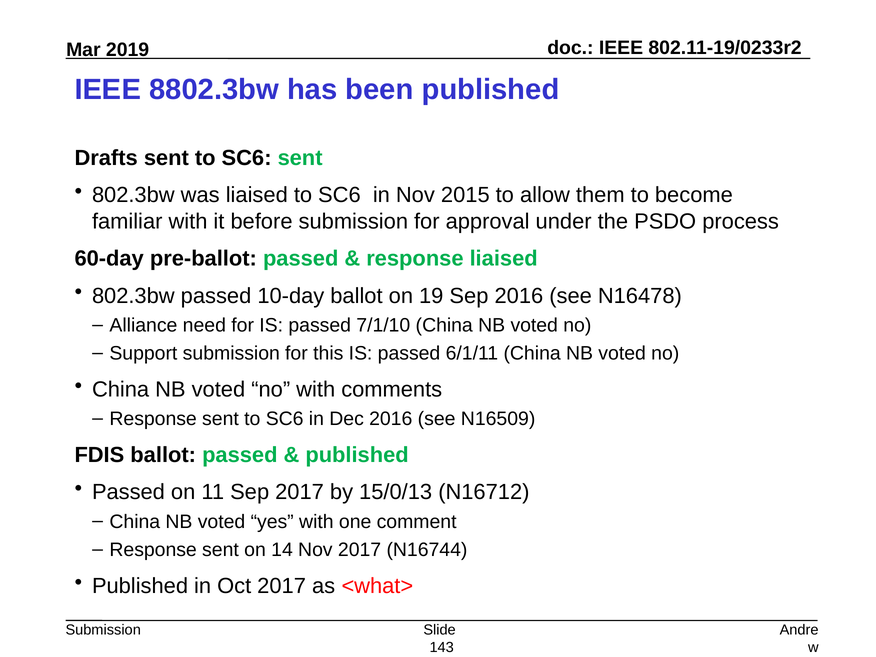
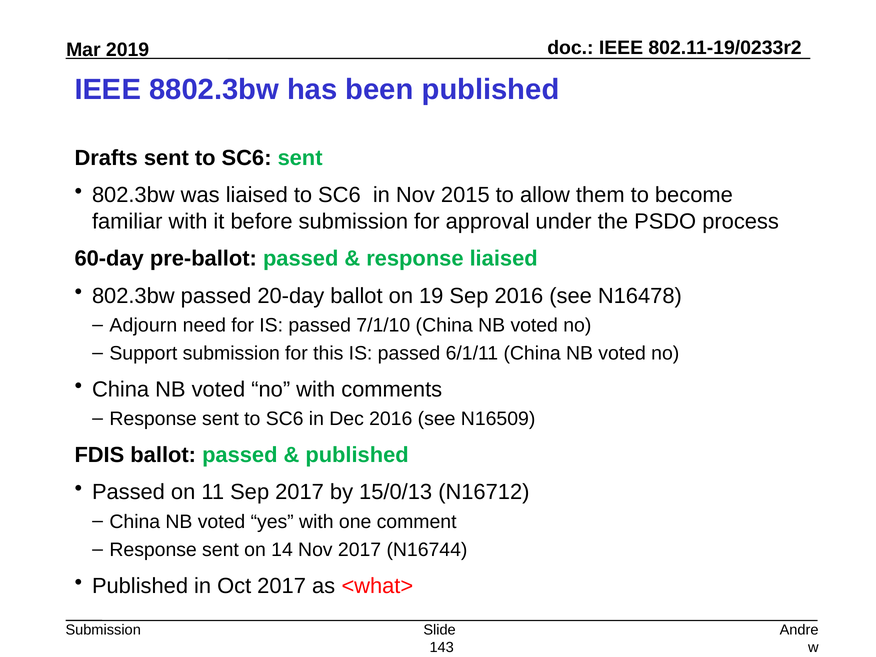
10-day: 10-day -> 20-day
Alliance: Alliance -> Adjourn
